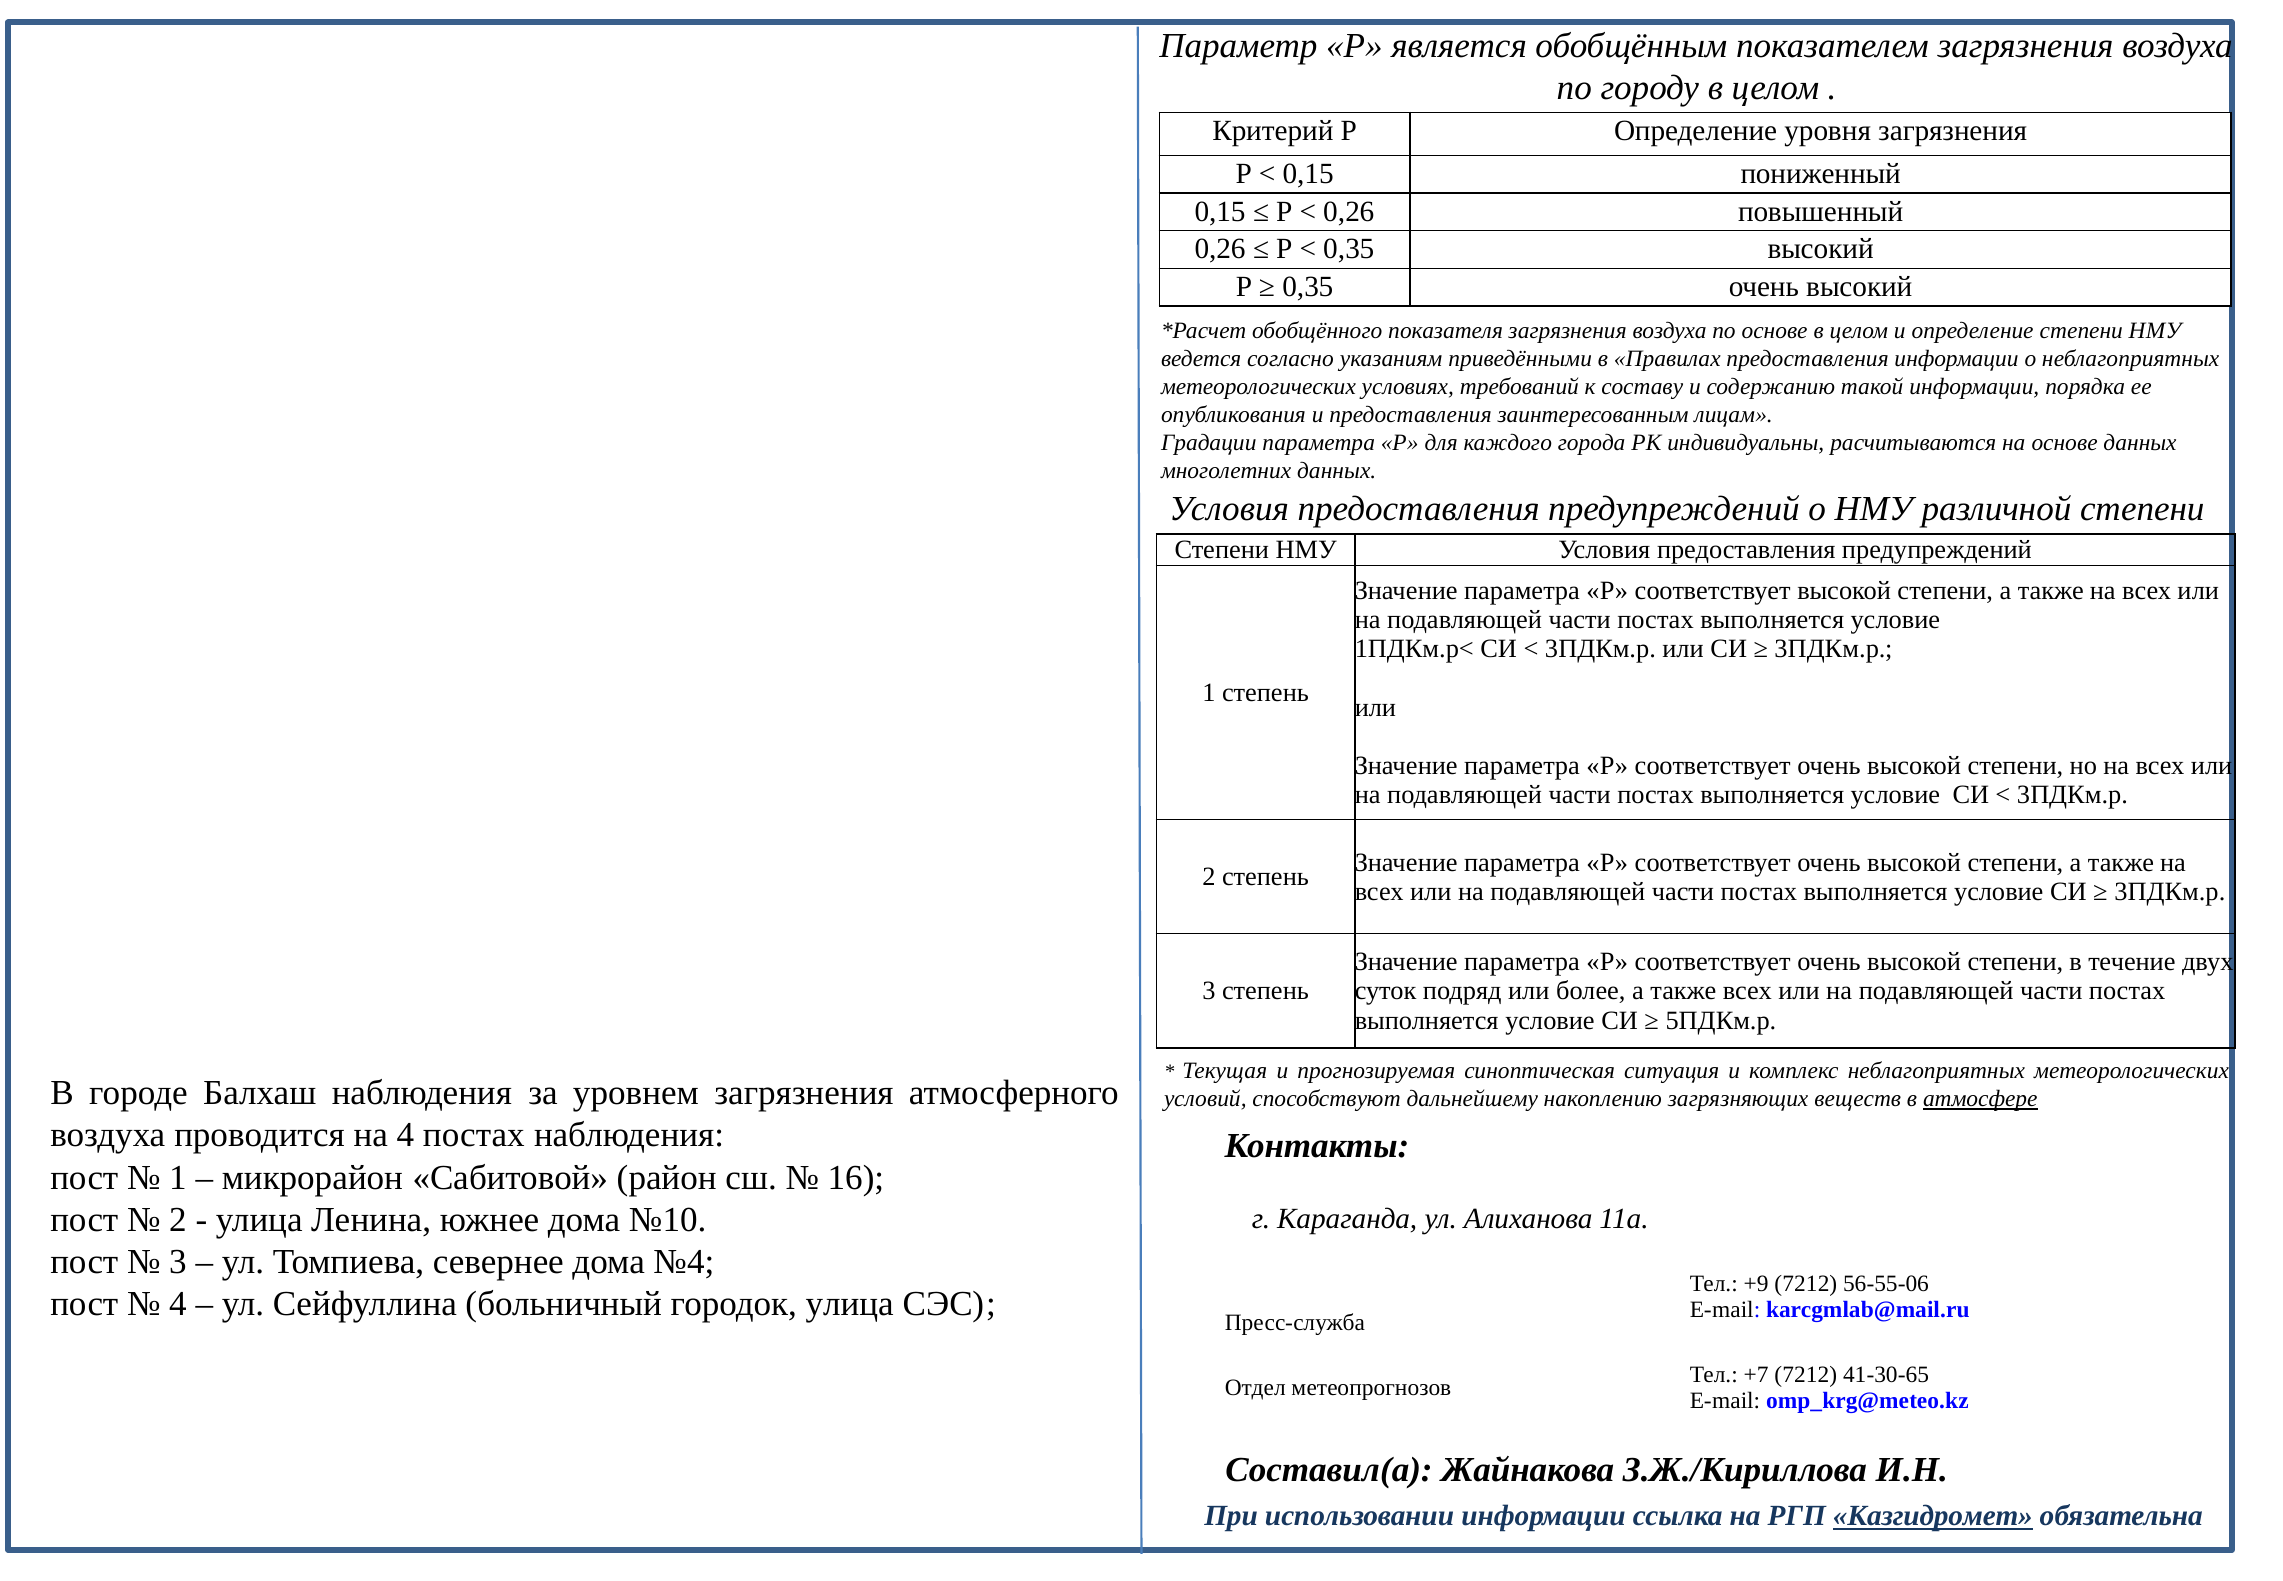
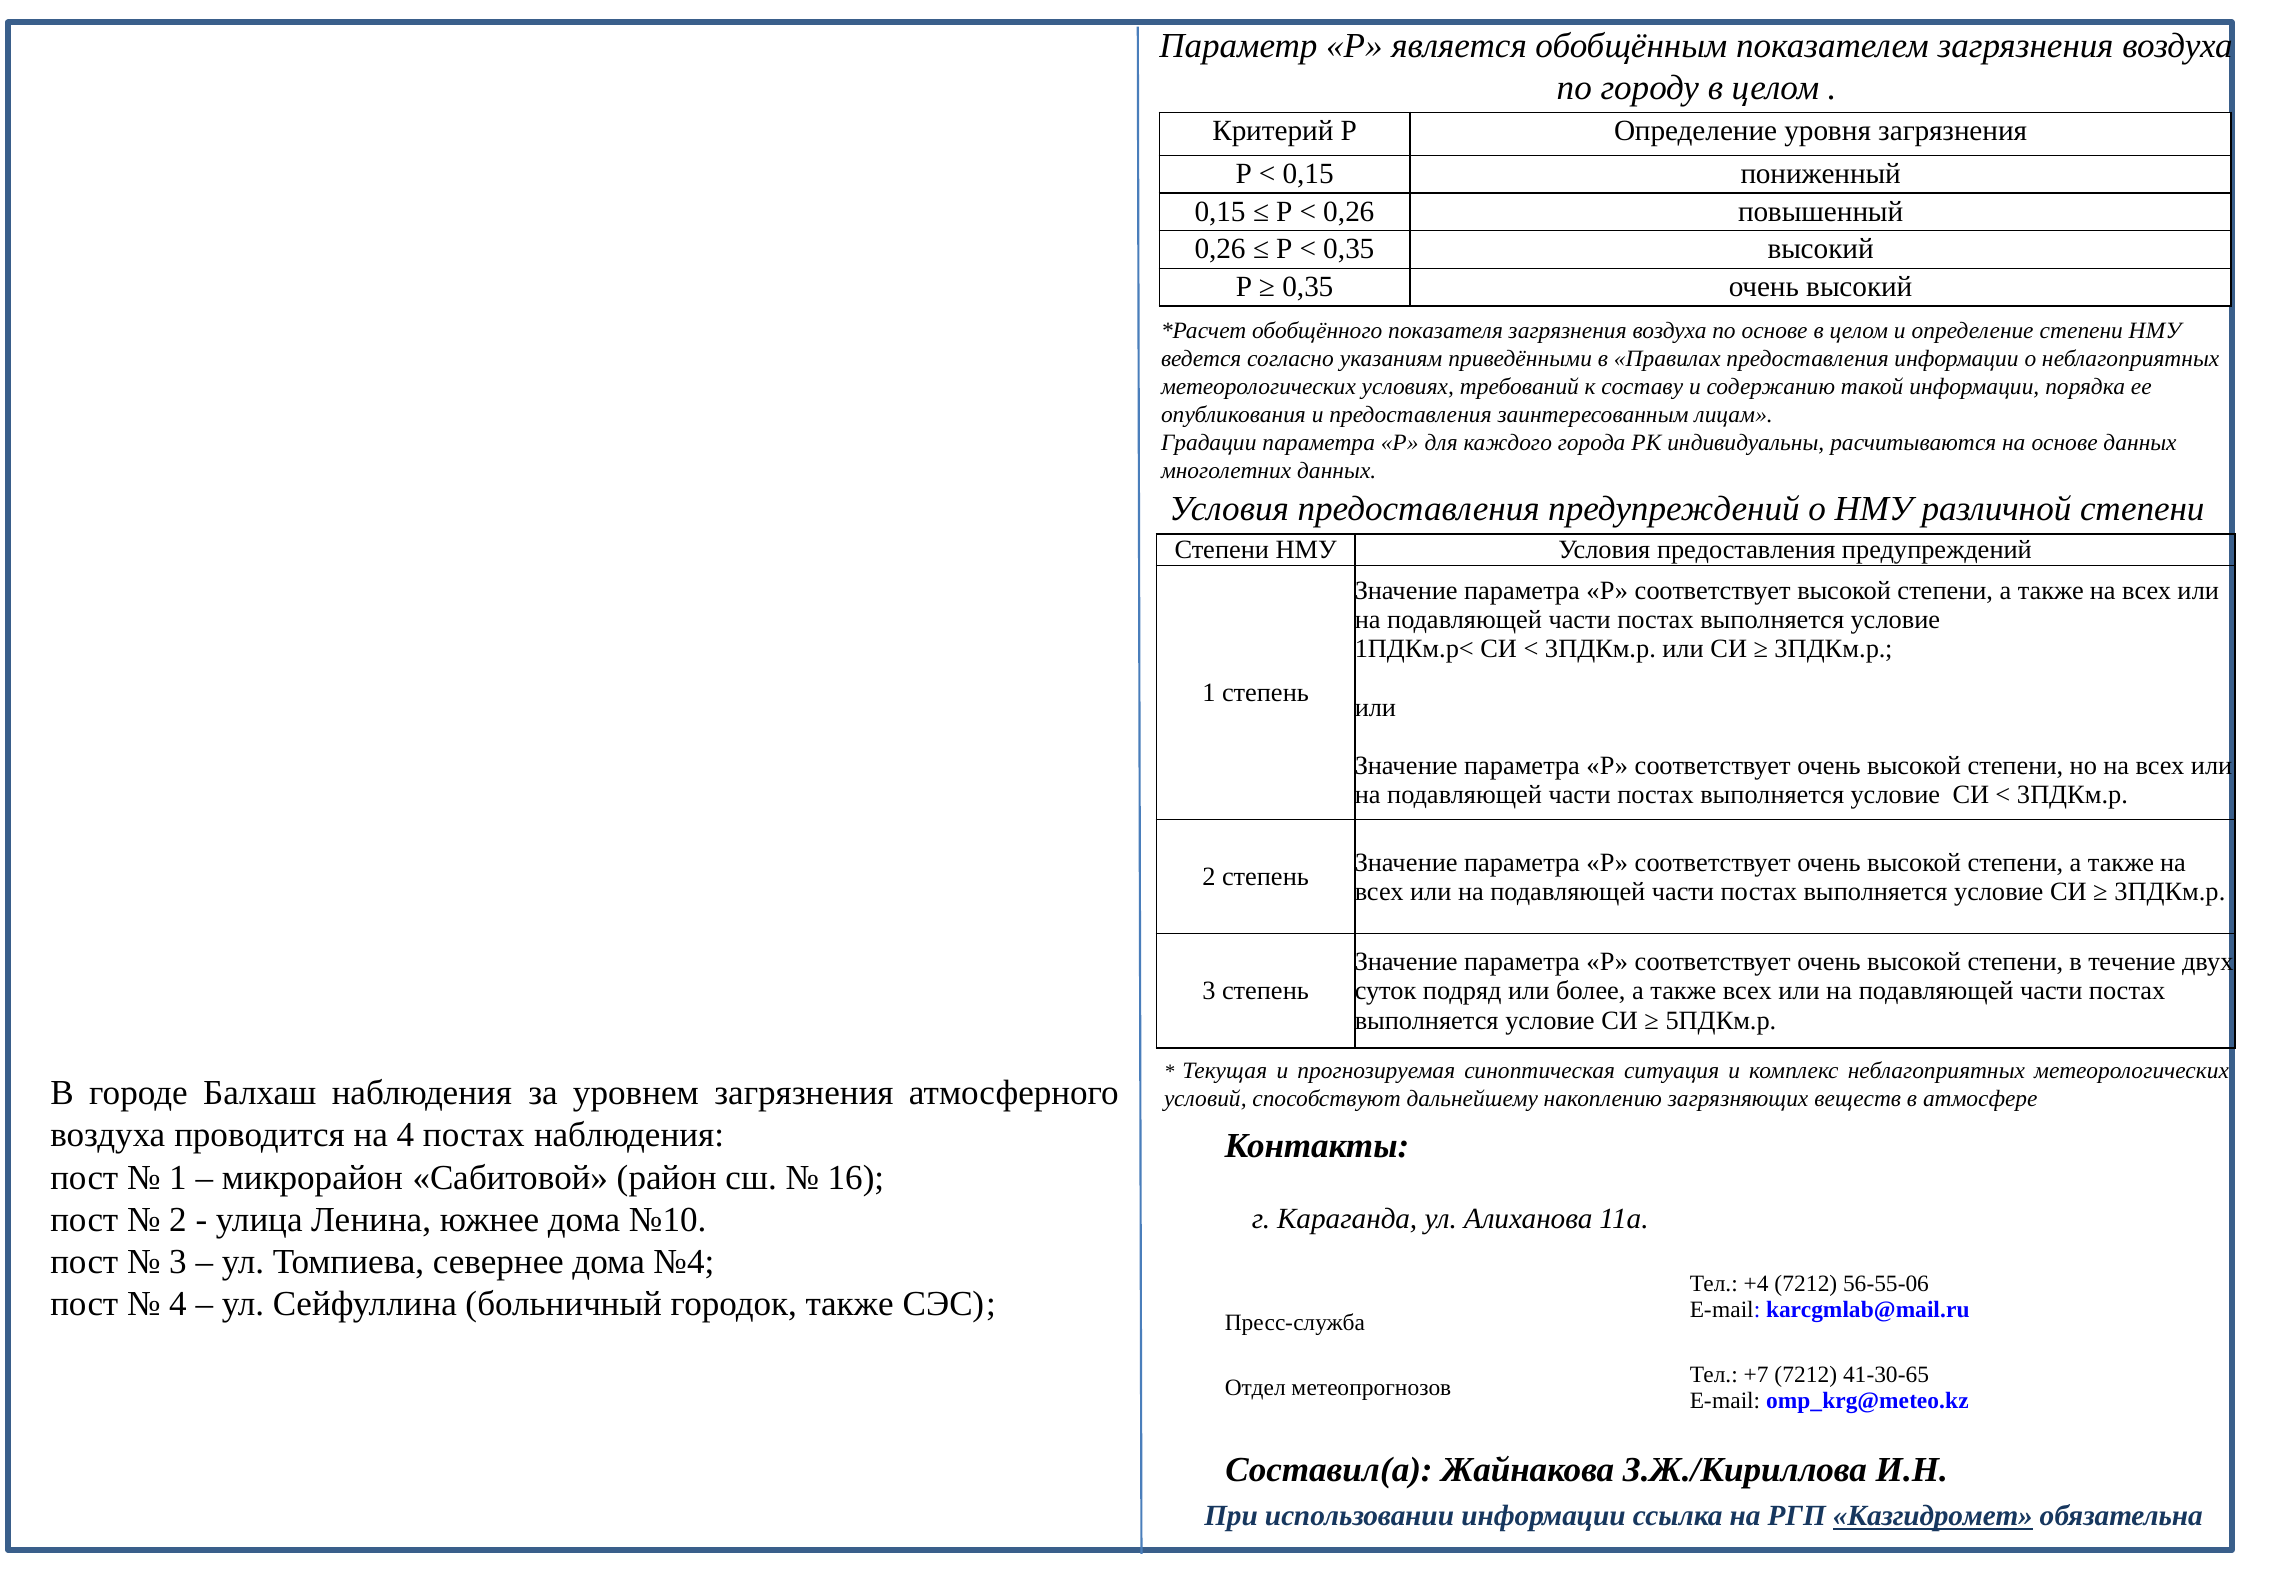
атмосфере underline: present -> none
+9: +9 -> +4
городок улица: улица -> также
